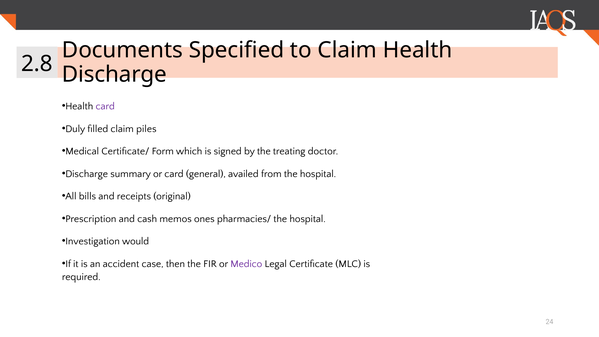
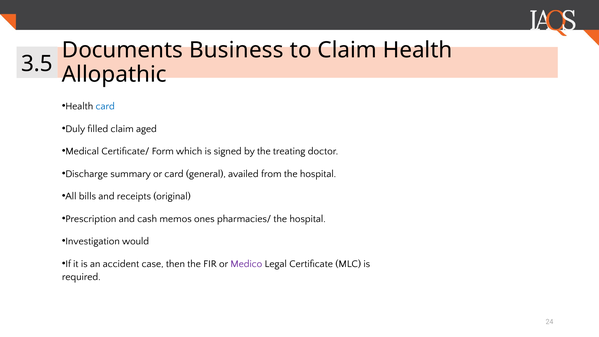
Specified: Specified -> Business
2.8: 2.8 -> 3.5
Discharge at (114, 74): Discharge -> Allopathic
card at (105, 106) colour: purple -> blue
piles: piles -> aged
